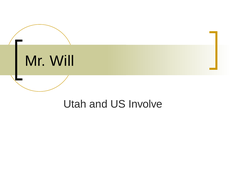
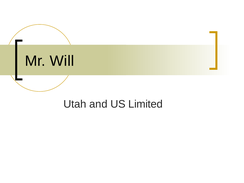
Involve: Involve -> Limited
